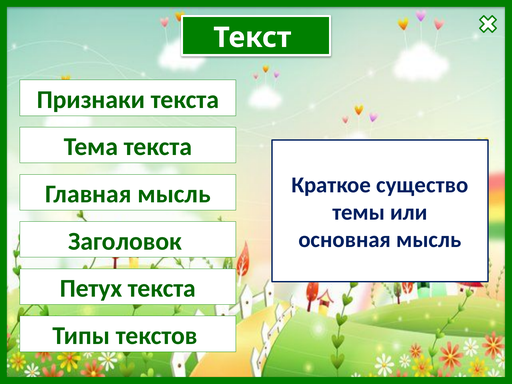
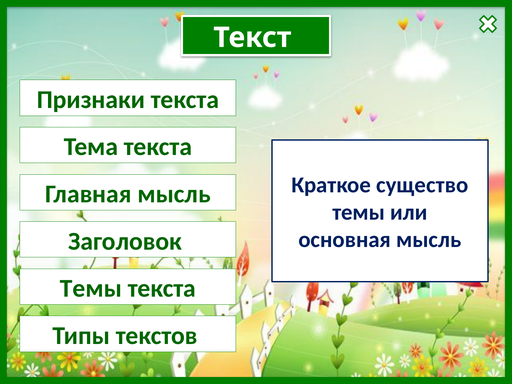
Петух at (91, 288): Петух -> Темы
